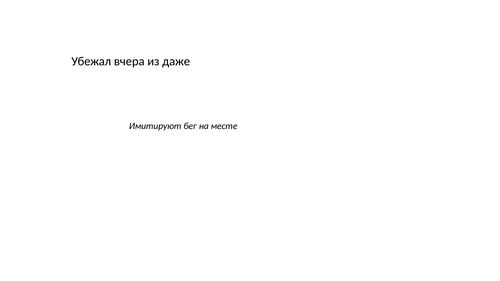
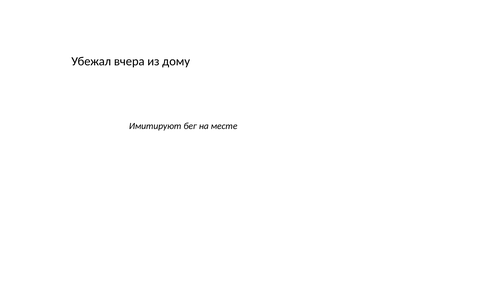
даже: даже -> дому
